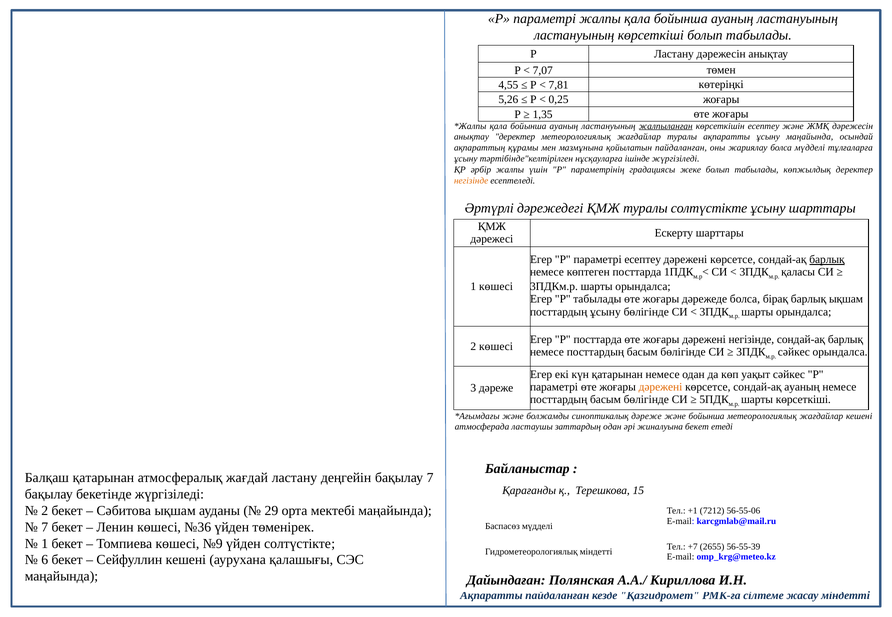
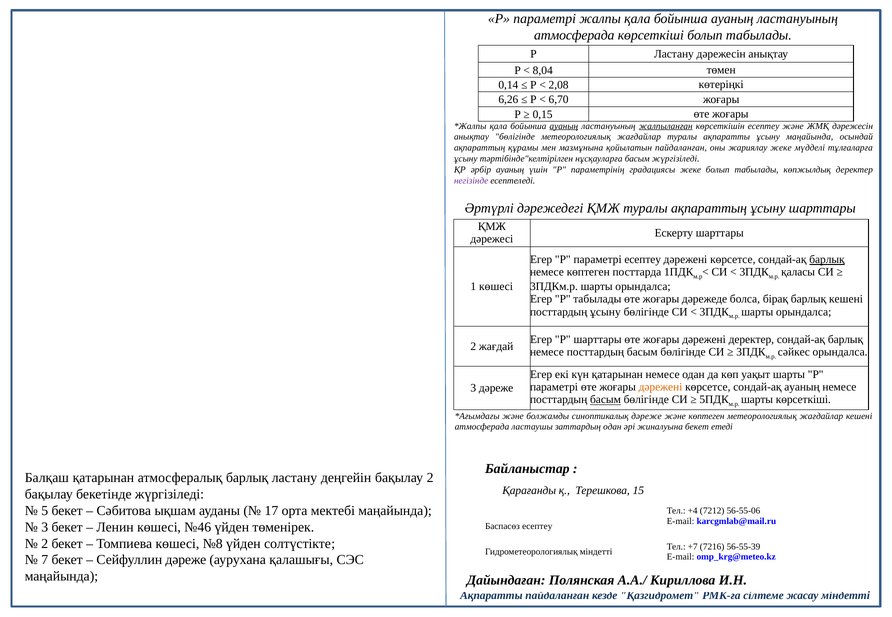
ластануының at (574, 35): ластануының -> атмосферада
7,07: 7,07 -> 8,04
4,55: 4,55 -> 0,14
7,81: 7,81 -> 2,08
5,26: 5,26 -> 6,26
0,25: 0,25 -> 6,70
1,35: 1,35 -> 0,15
ауаның at (564, 126) underline: none -> present
анықтау деректер: деректер -> бөлігінде
жариялау болса: болса -> жеке
нұсқауларға ішінде: ішінде -> басым
әрбір жалпы: жалпы -> ауаның
негізінде at (471, 181) colour: orange -> purple
туралы солтүстікте: солтүстікте -> ақпараттың
барлық ықшам: ықшам -> кешені
Р посттарда: посттарда -> шарттары
дәрежені негізінде: негізінде -> деректер
2 көшесі: көшесі -> жағдай
уақыт сәйкес: сәйкес -> шарты
басым at (605, 400) underline: none -> present
және бойынша: бойынша -> көптеген
атмосфералық жағдай: жағдай -> барлық
бақылау 7: 7 -> 2
2 at (45, 511): 2 -> 5
29: 29 -> 17
+1: +1 -> +4
7 at (45, 528): 7 -> 3
№36: №36 -> №46
Баспасөз мүдделі: мүдделі -> есептеу
1 at (45, 544): 1 -> 2
№9: №9 -> №8
2655: 2655 -> 7216
6: 6 -> 7
Сейфуллин кешені: кешені -> дәреже
